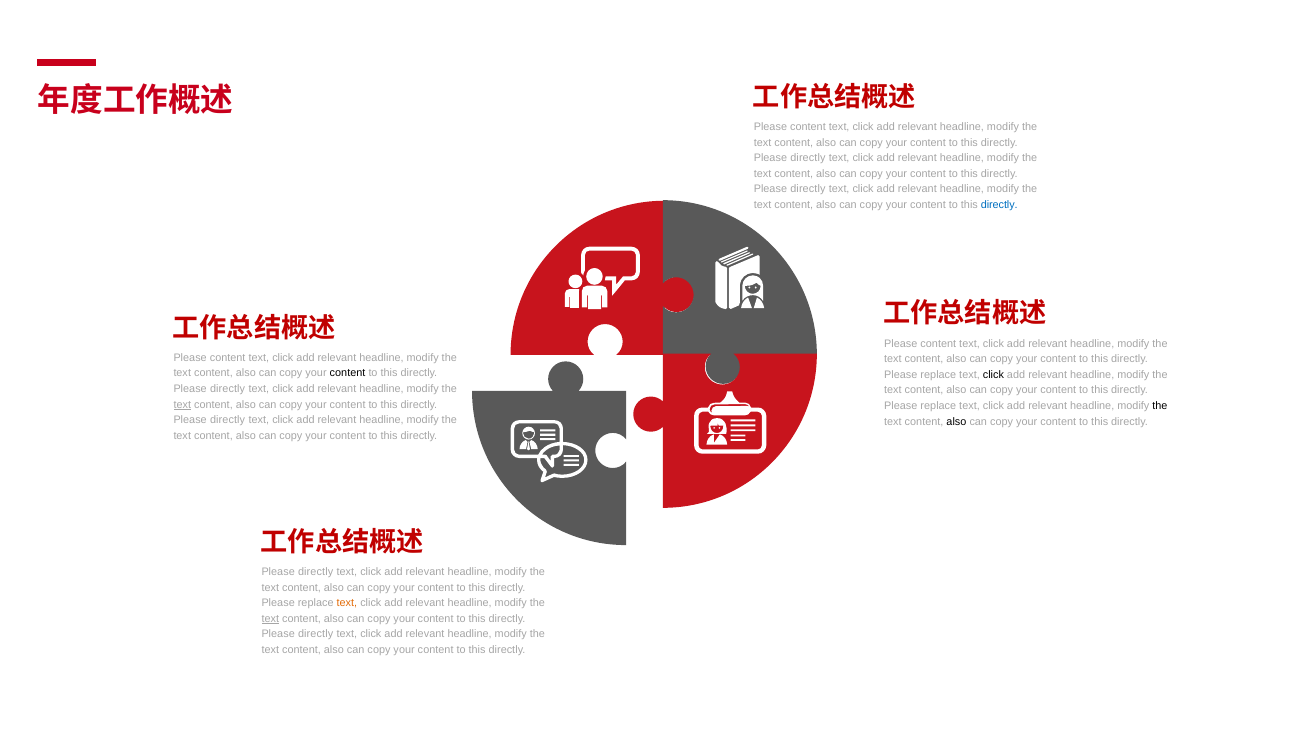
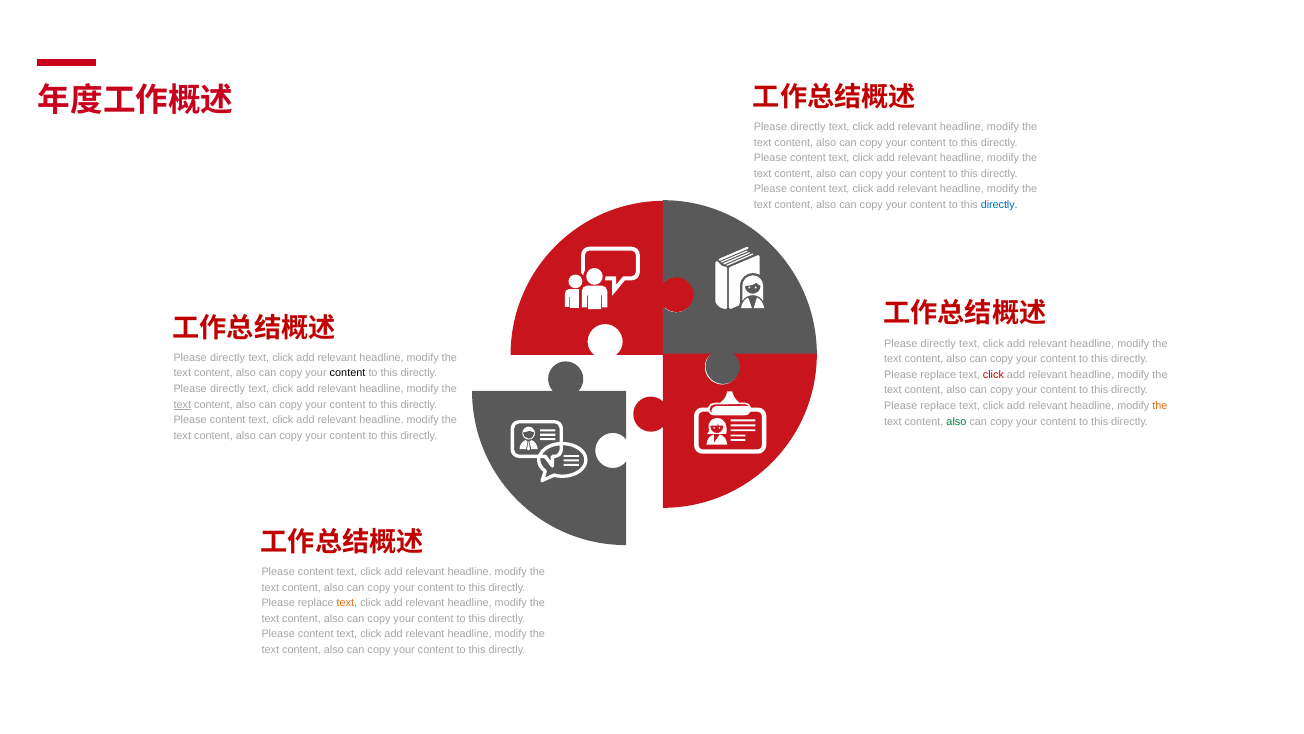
content at (808, 127): content -> directly
directly at (808, 158): directly -> content
directly at (808, 189): directly -> content
content at (938, 343): content -> directly
content at (228, 357): content -> directly
click at (993, 374) colour: black -> red
the at (1160, 406) colour: black -> orange
directly at (228, 420): directly -> content
also at (956, 421) colour: black -> green
directly at (316, 572): directly -> content
text at (270, 618) underline: present -> none
directly at (316, 634): directly -> content
